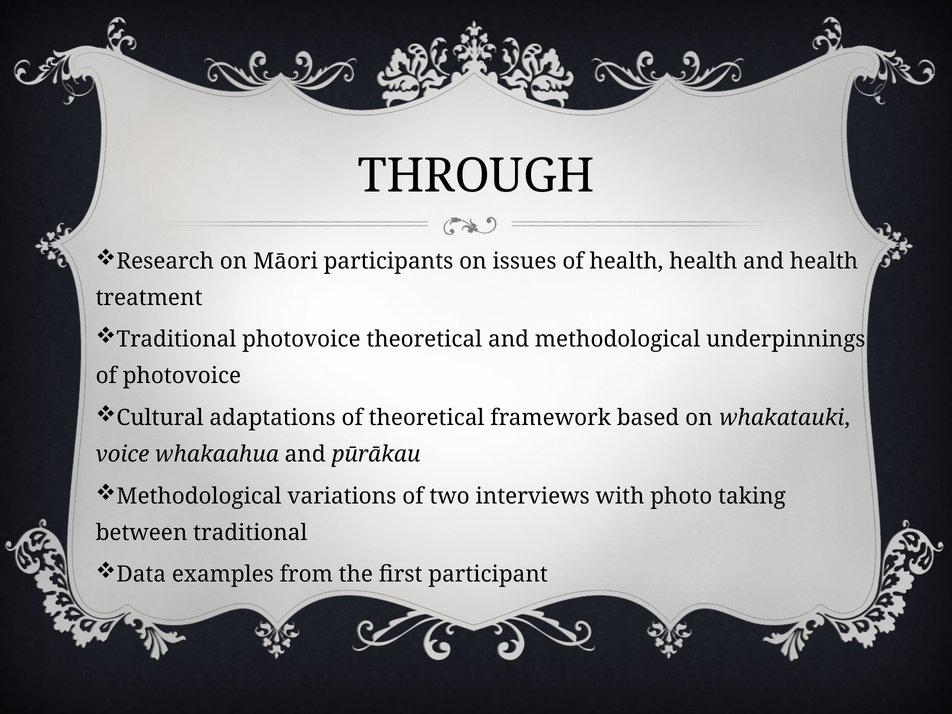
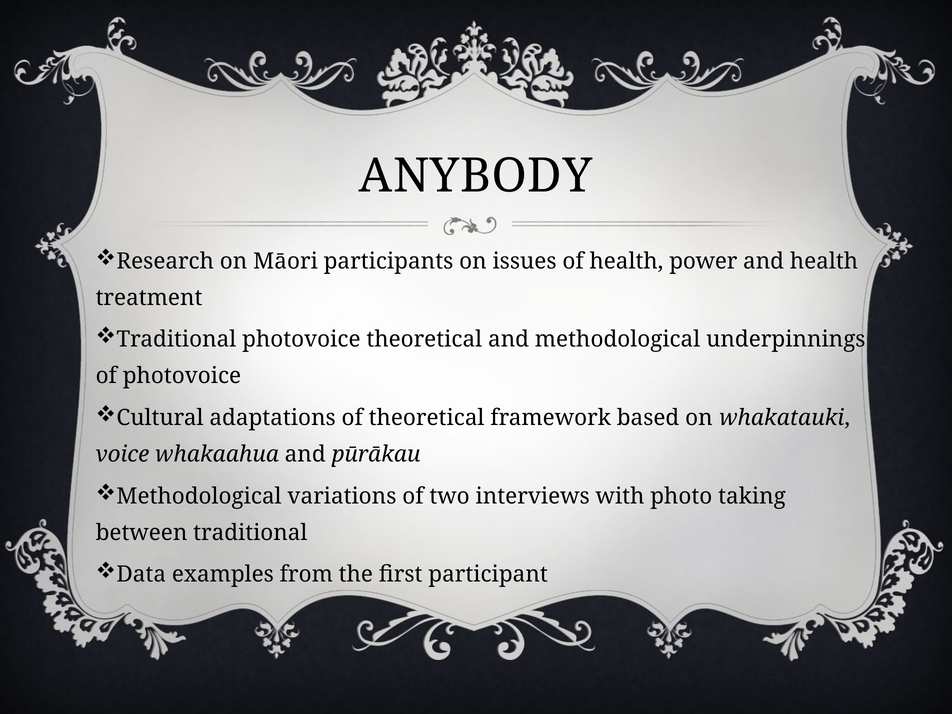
THROUGH: THROUGH -> ANYBODY
health health: health -> power
